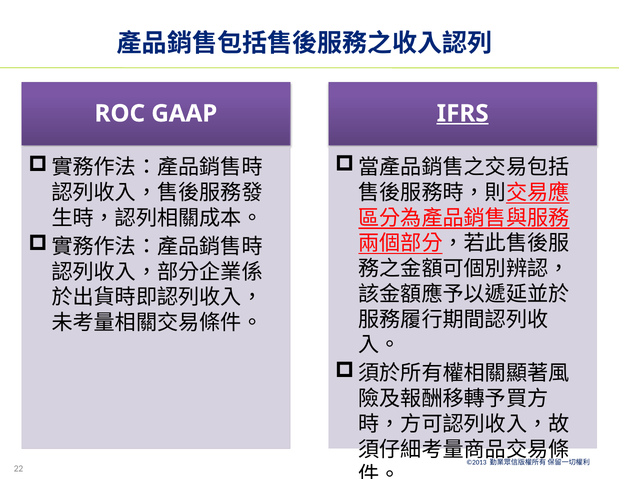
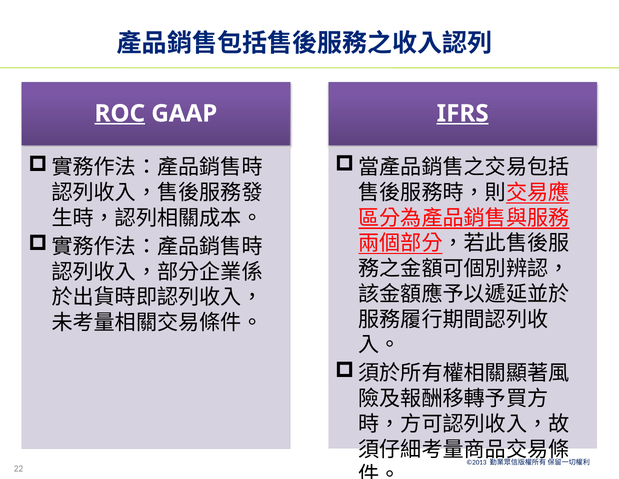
ROC underline: none -> present
